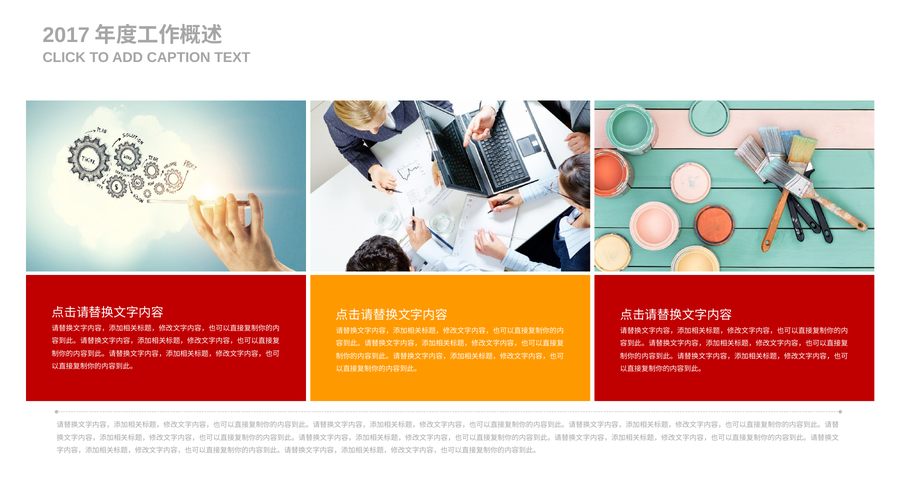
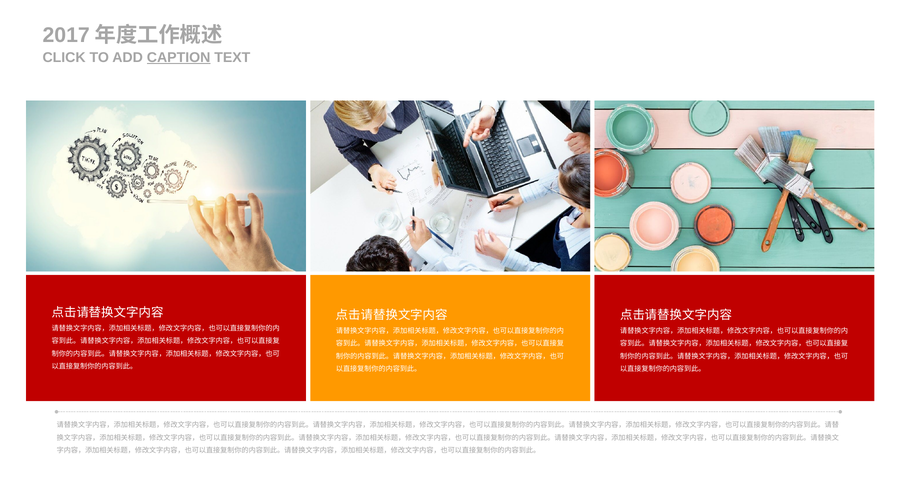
CAPTION underline: none -> present
